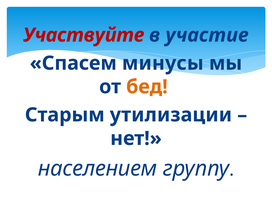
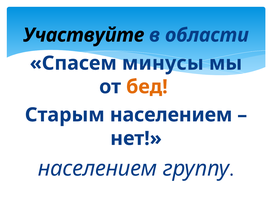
Участвуйте colour: red -> black
участие: участие -> области
Старым утилизации: утилизации -> населением
